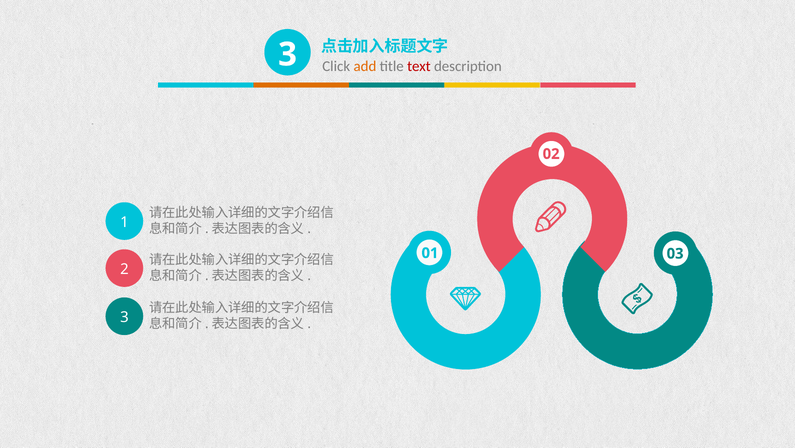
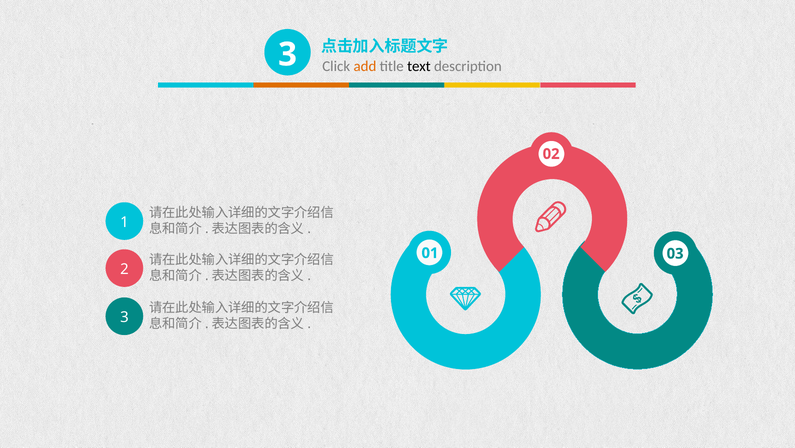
text colour: red -> black
